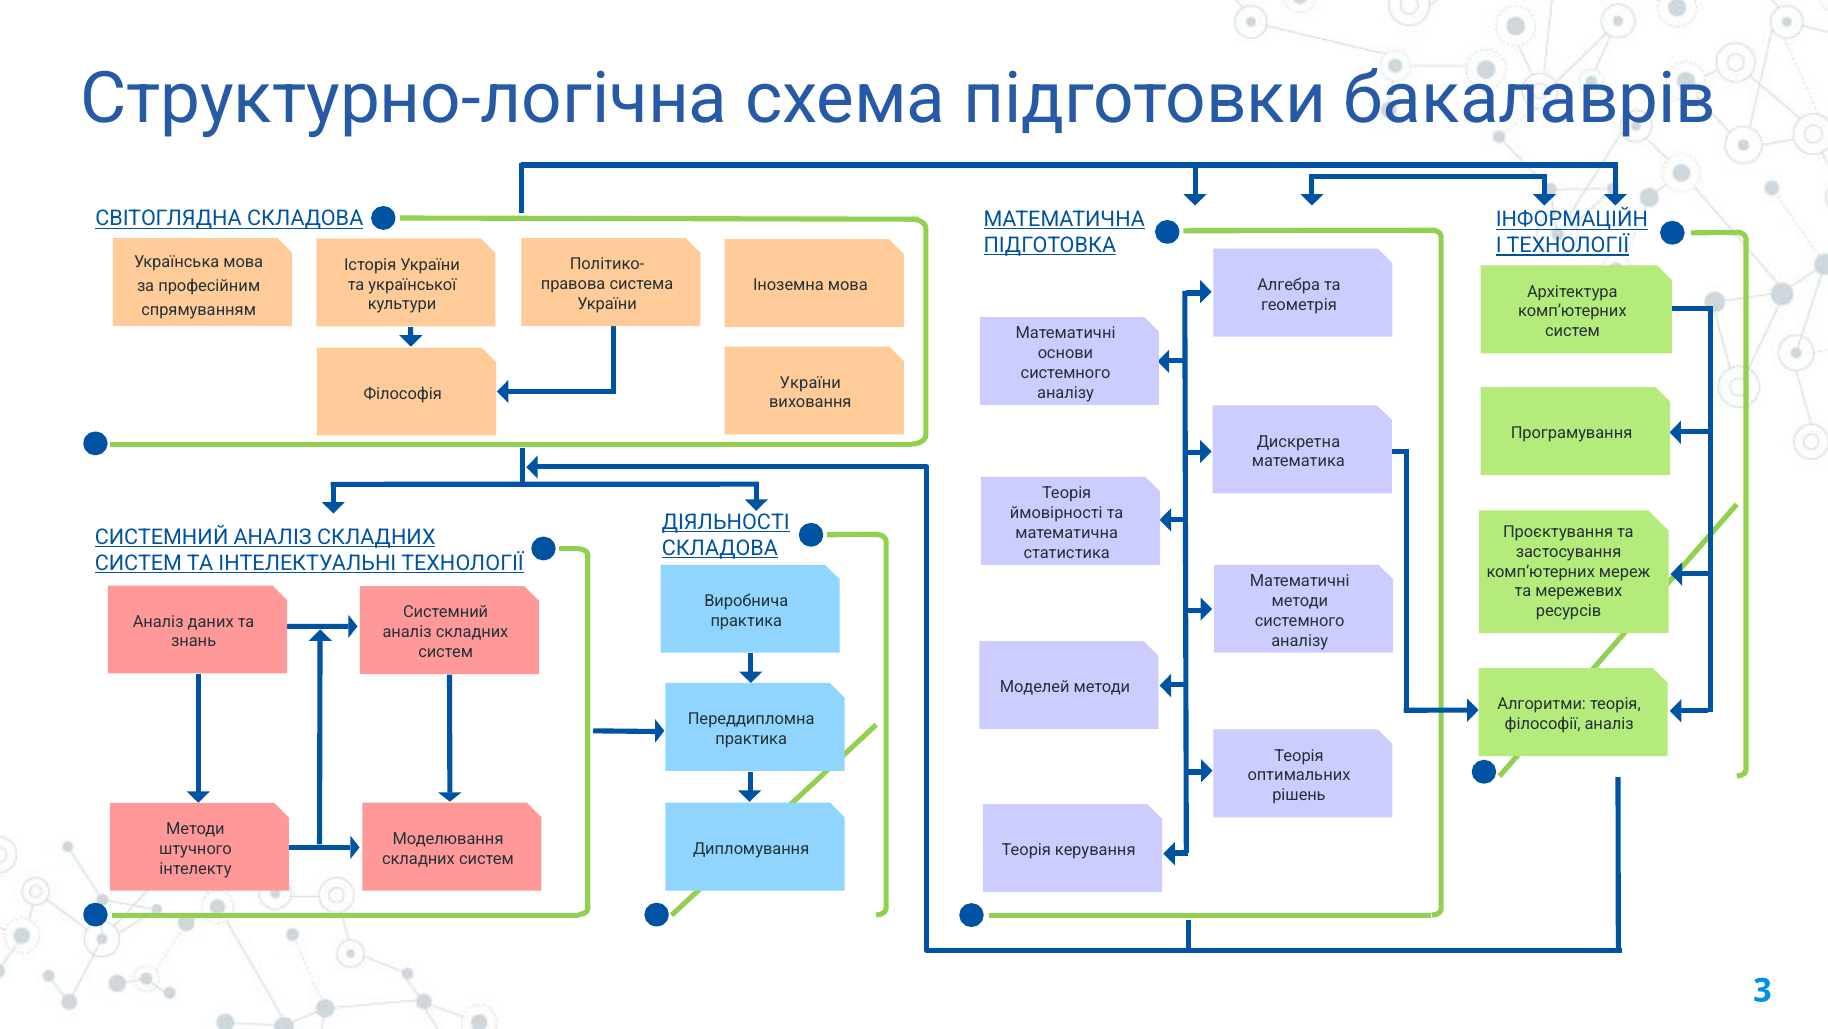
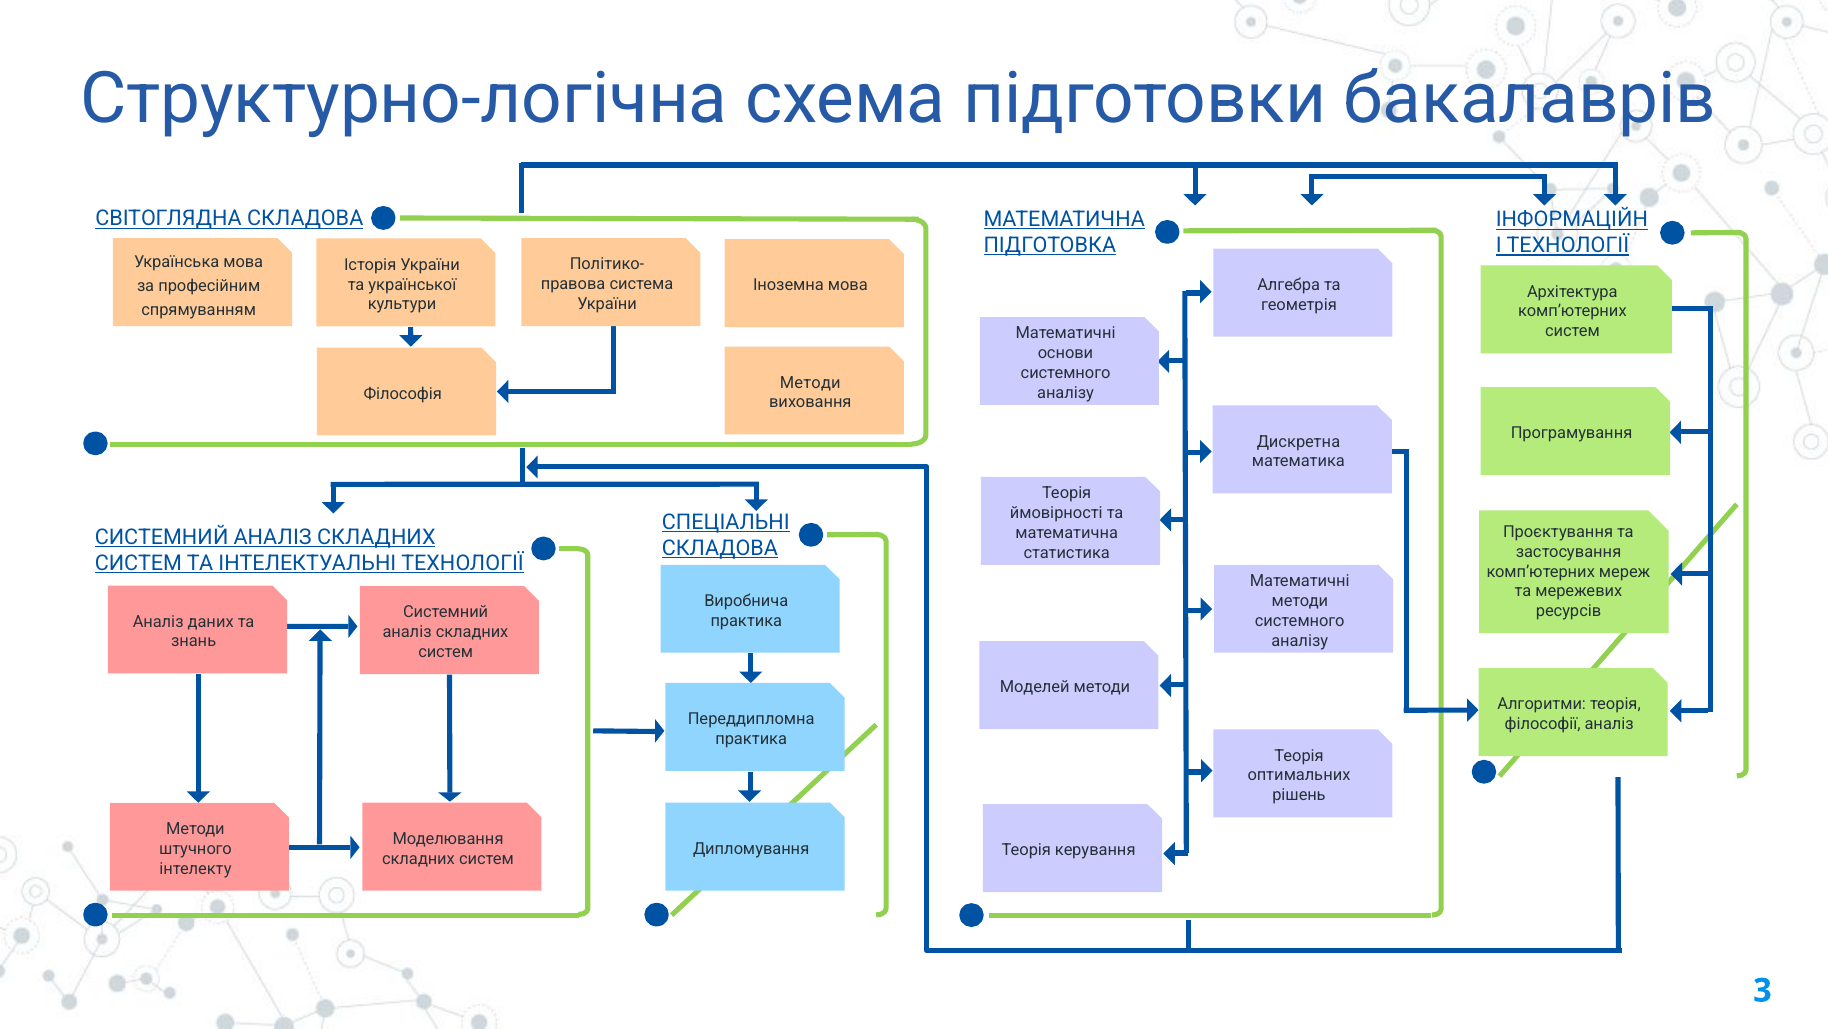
України at (810, 382): України -> Методи
ДІЯЛЬНОСТІ: ДІЯЛЬНОСТІ -> СПЕЦІАЛЬНІ
